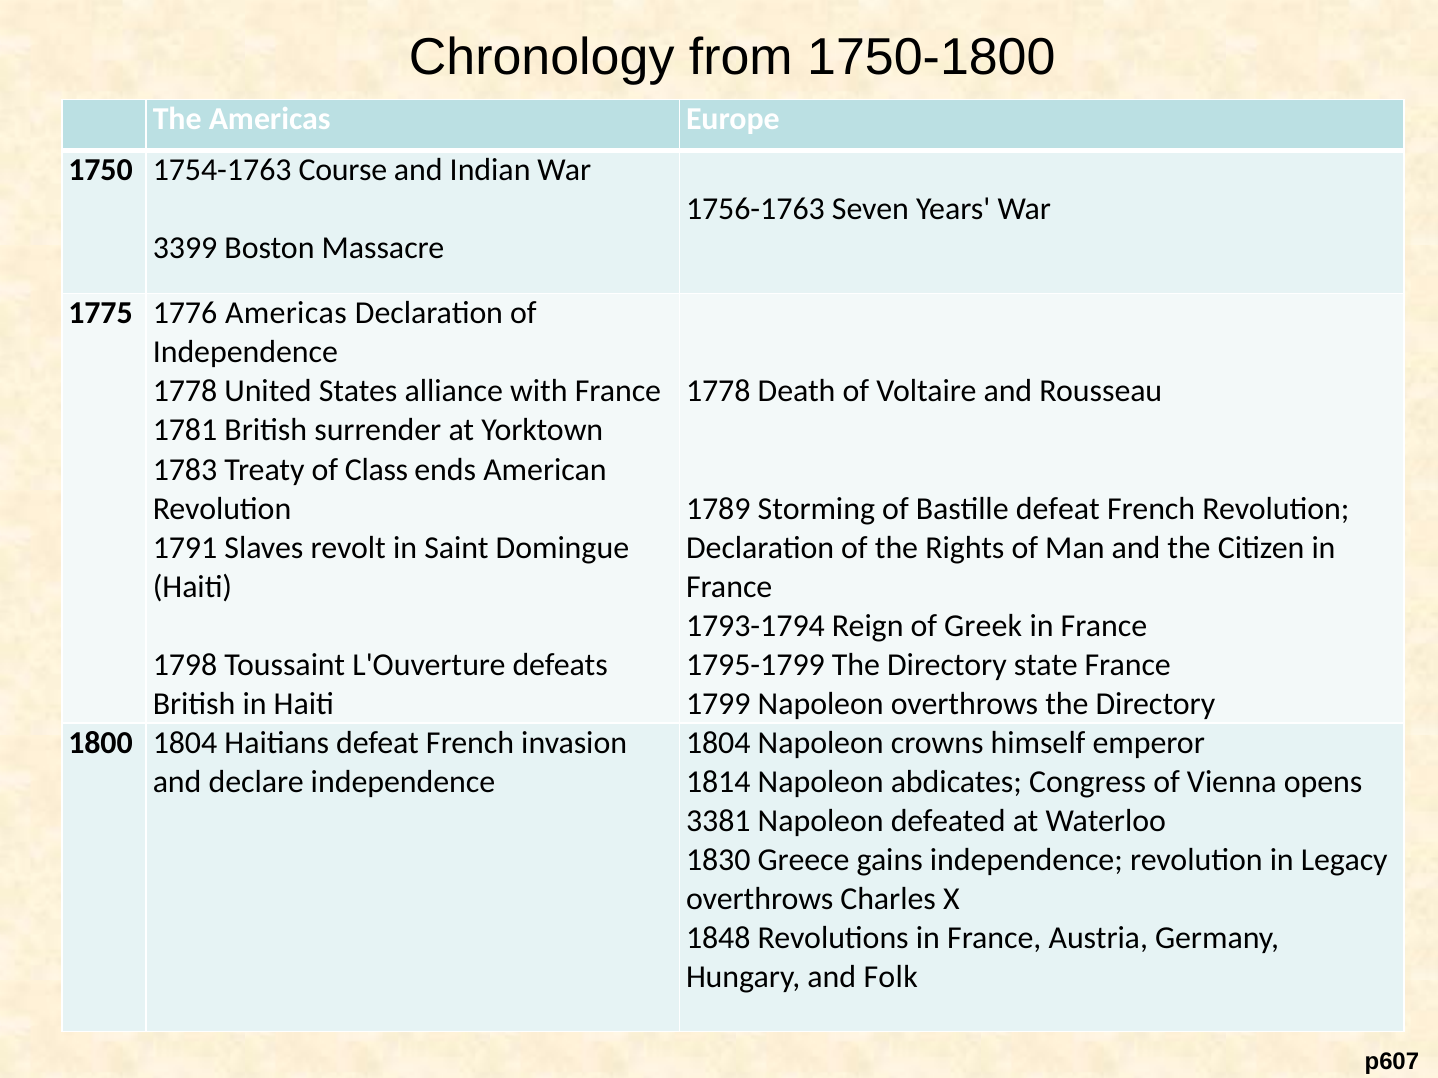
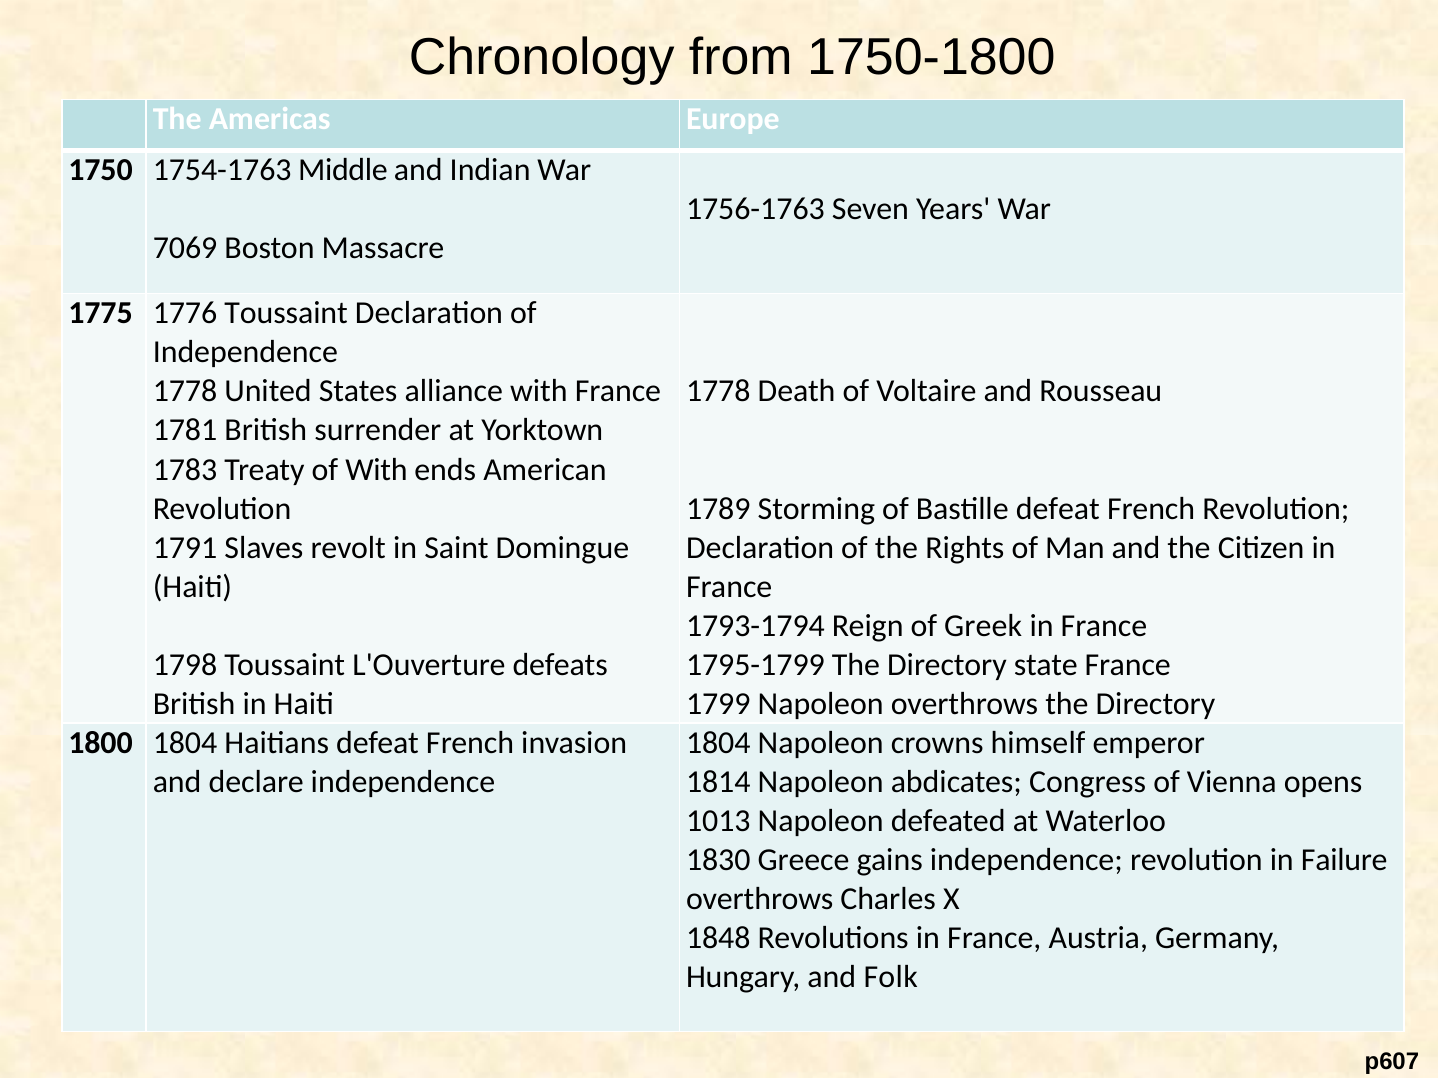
Course: Course -> Middle
3399: 3399 -> 7069
1776 Americas: Americas -> Toussaint
of Class: Class -> With
3381: 3381 -> 1013
Legacy: Legacy -> Failure
